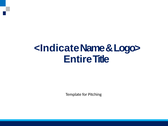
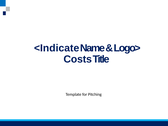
Entire: Entire -> Costs
